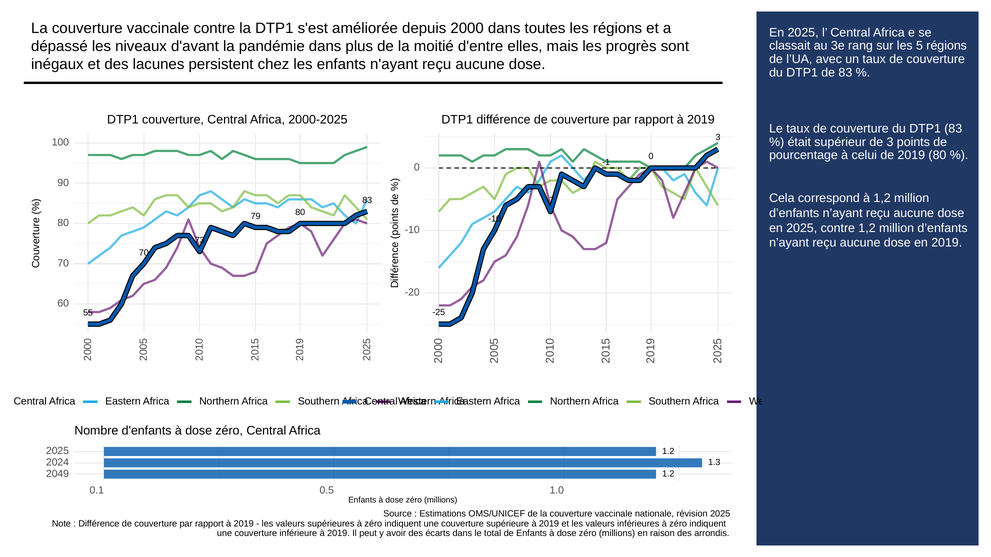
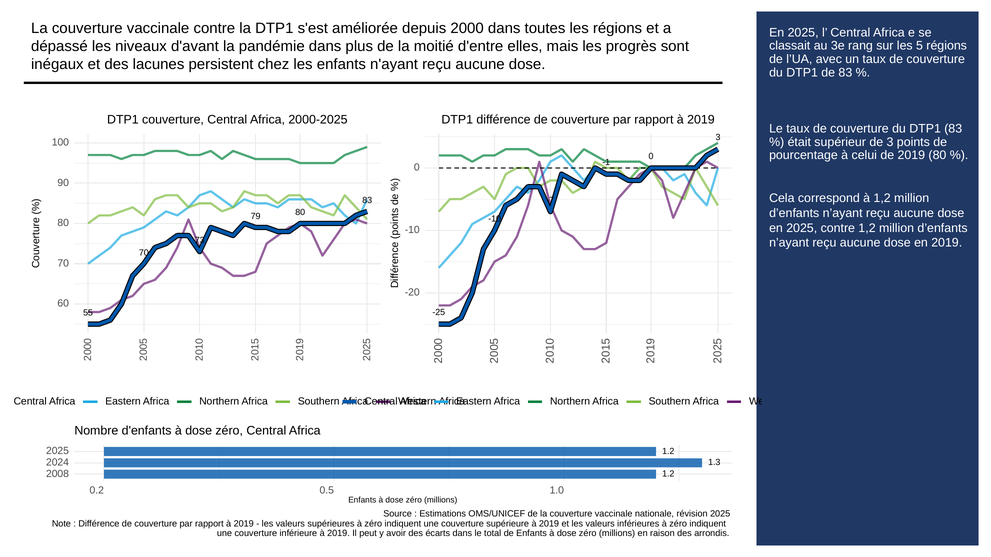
2049: 2049 -> 2008
0.1: 0.1 -> 0.2
